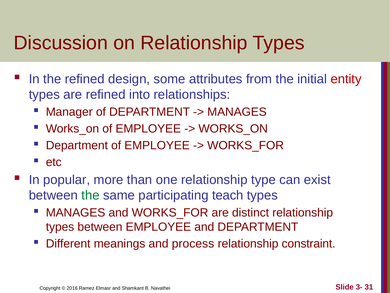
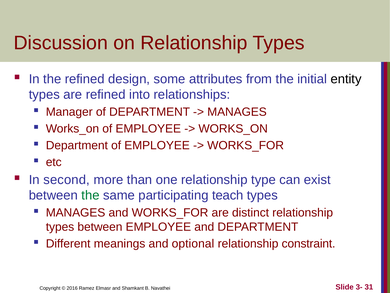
entity colour: red -> black
popular: popular -> second
process: process -> optional
